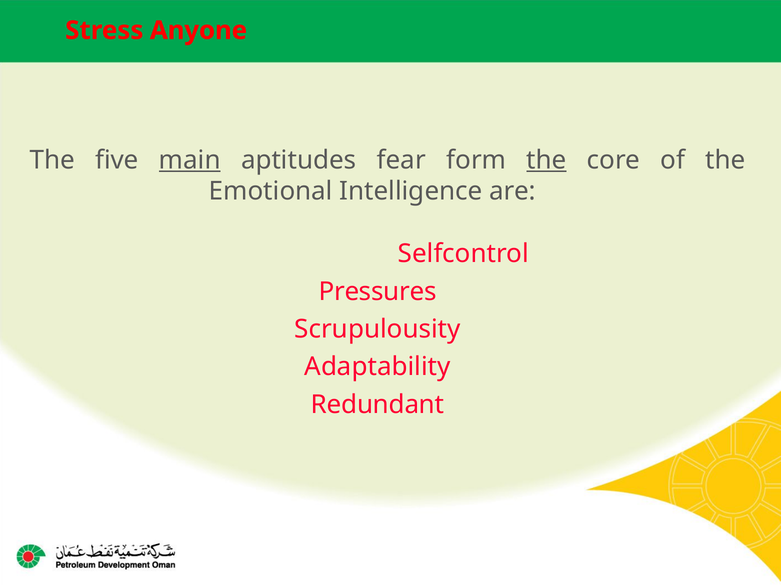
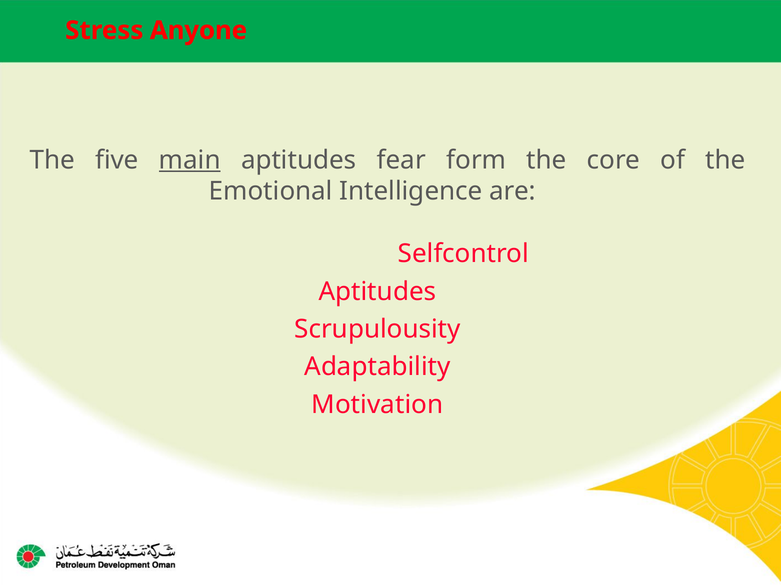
the at (547, 160) underline: present -> none
Pressures at (378, 292): Pressures -> Aptitudes
Redundant: Redundant -> Motivation
